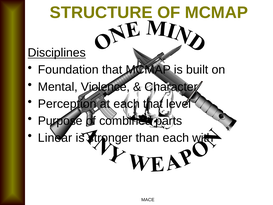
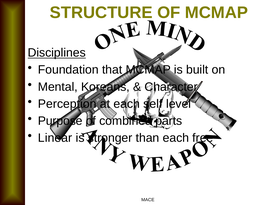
Violence: Violence -> Koreans
each that: that -> self
with: with -> free
